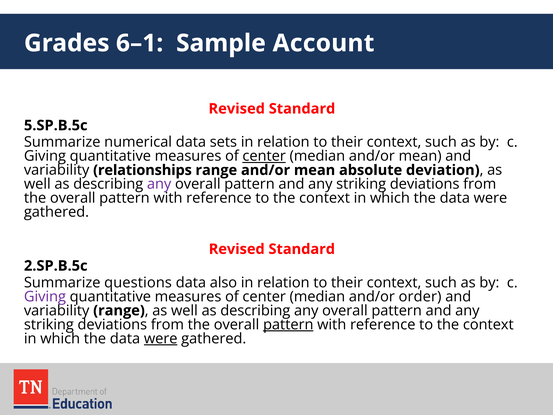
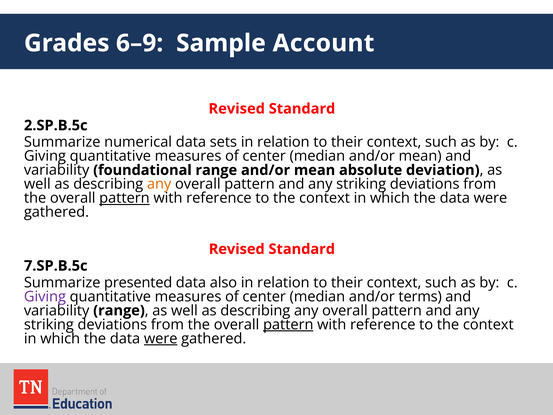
6–1: 6–1 -> 6–9
5.SP.B.5c: 5.SP.B.5c -> 2.SP.B.5c
center at (264, 156) underline: present -> none
relationships: relationships -> foundational
any at (159, 184) colour: purple -> orange
pattern at (124, 198) underline: none -> present
2.SP.B.5c: 2.SP.B.5c -> 7.SP.B.5c
questions: questions -> presented
order: order -> terms
